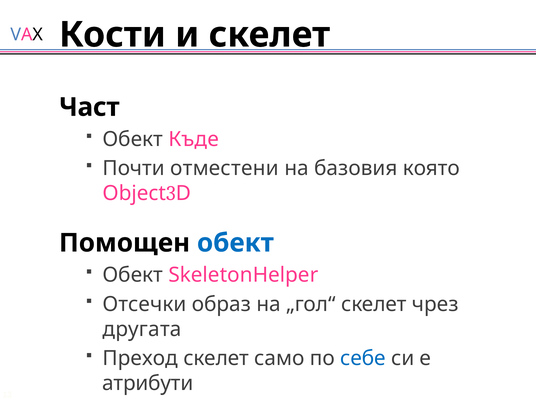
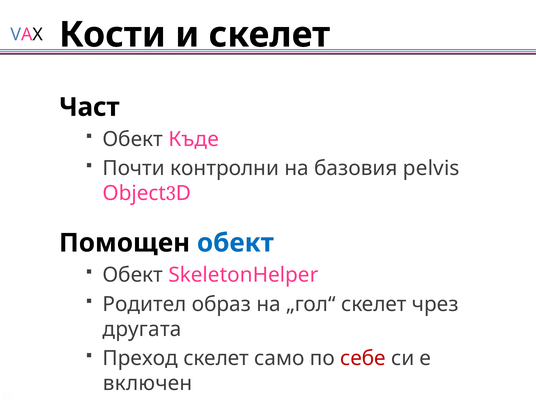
отместени: отместени -> контролни
която: която -> pelvis
Отсечки: Отсечки -> Родител
себе colour: blue -> red
атрибути: атрибути -> включен
